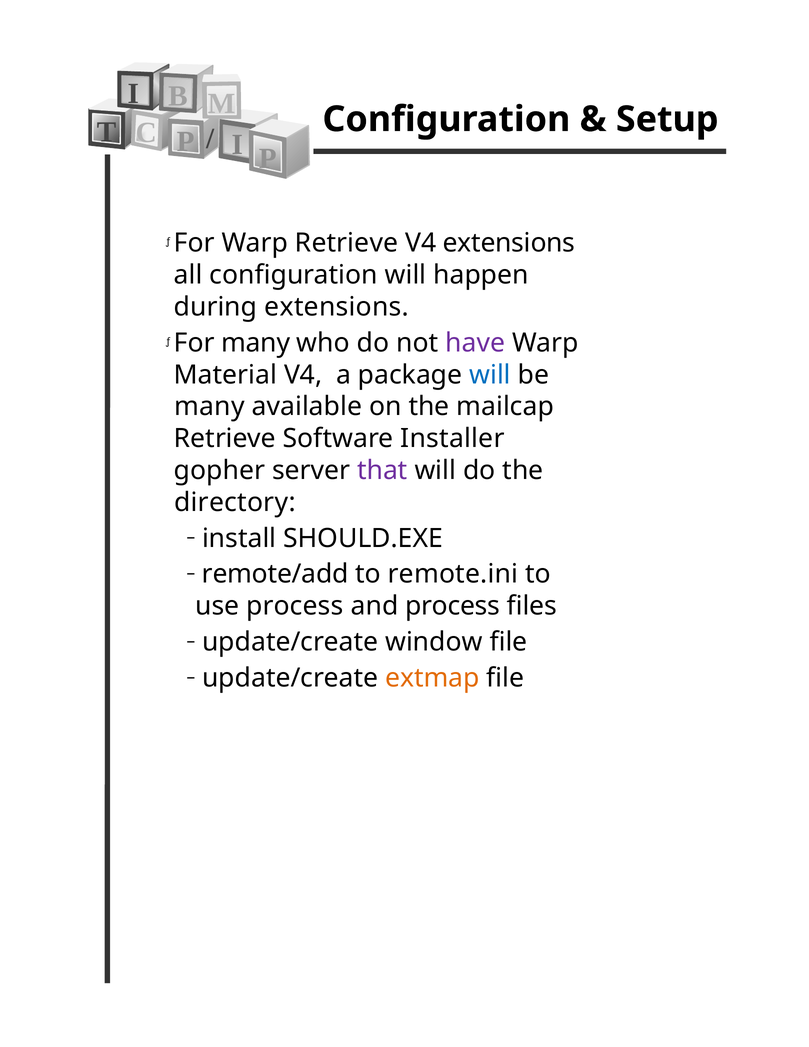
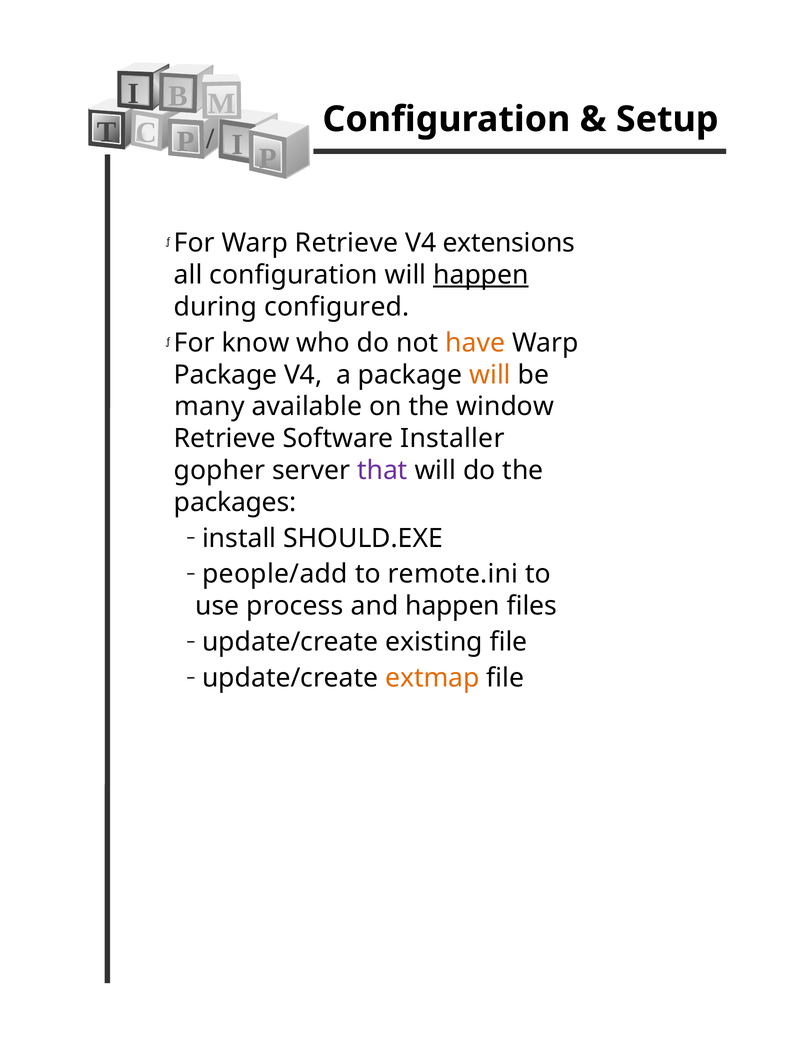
happen at (481, 275) underline: none -> present
during extensions: extensions -> configured
For many: many -> know
have colour: purple -> orange
Material at (225, 374): Material -> Package
will at (490, 374) colour: blue -> orange
mailcap: mailcap -> window
directory: directory -> packages
remote/add: remote/add -> people/add
and process: process -> happen
window: window -> existing
